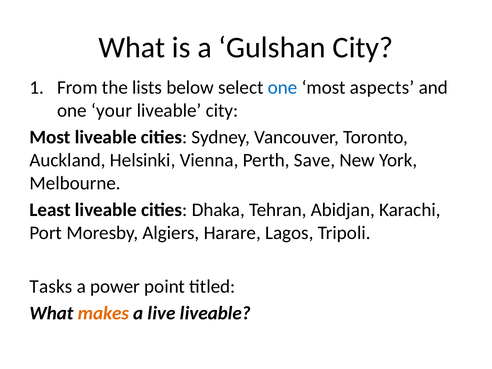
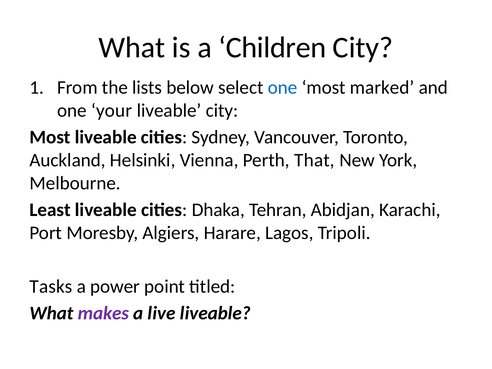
Gulshan: Gulshan -> Children
aspects: aspects -> marked
Save: Save -> That
makes colour: orange -> purple
